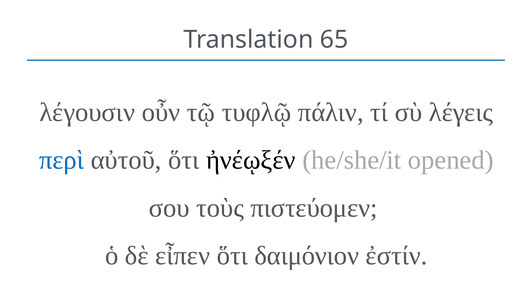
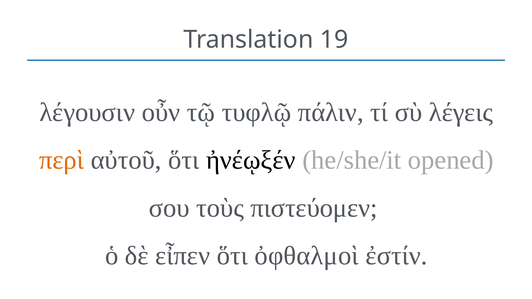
65: 65 -> 19
περὶ colour: blue -> orange
δαιμόνιον: δαιμόνιον -> ὀφθαλμοὶ
